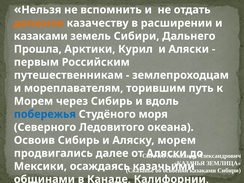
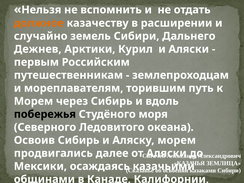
казаками at (41, 36): казаками -> случайно
Прошла: Прошла -> Дежнев
побережья colour: blue -> black
